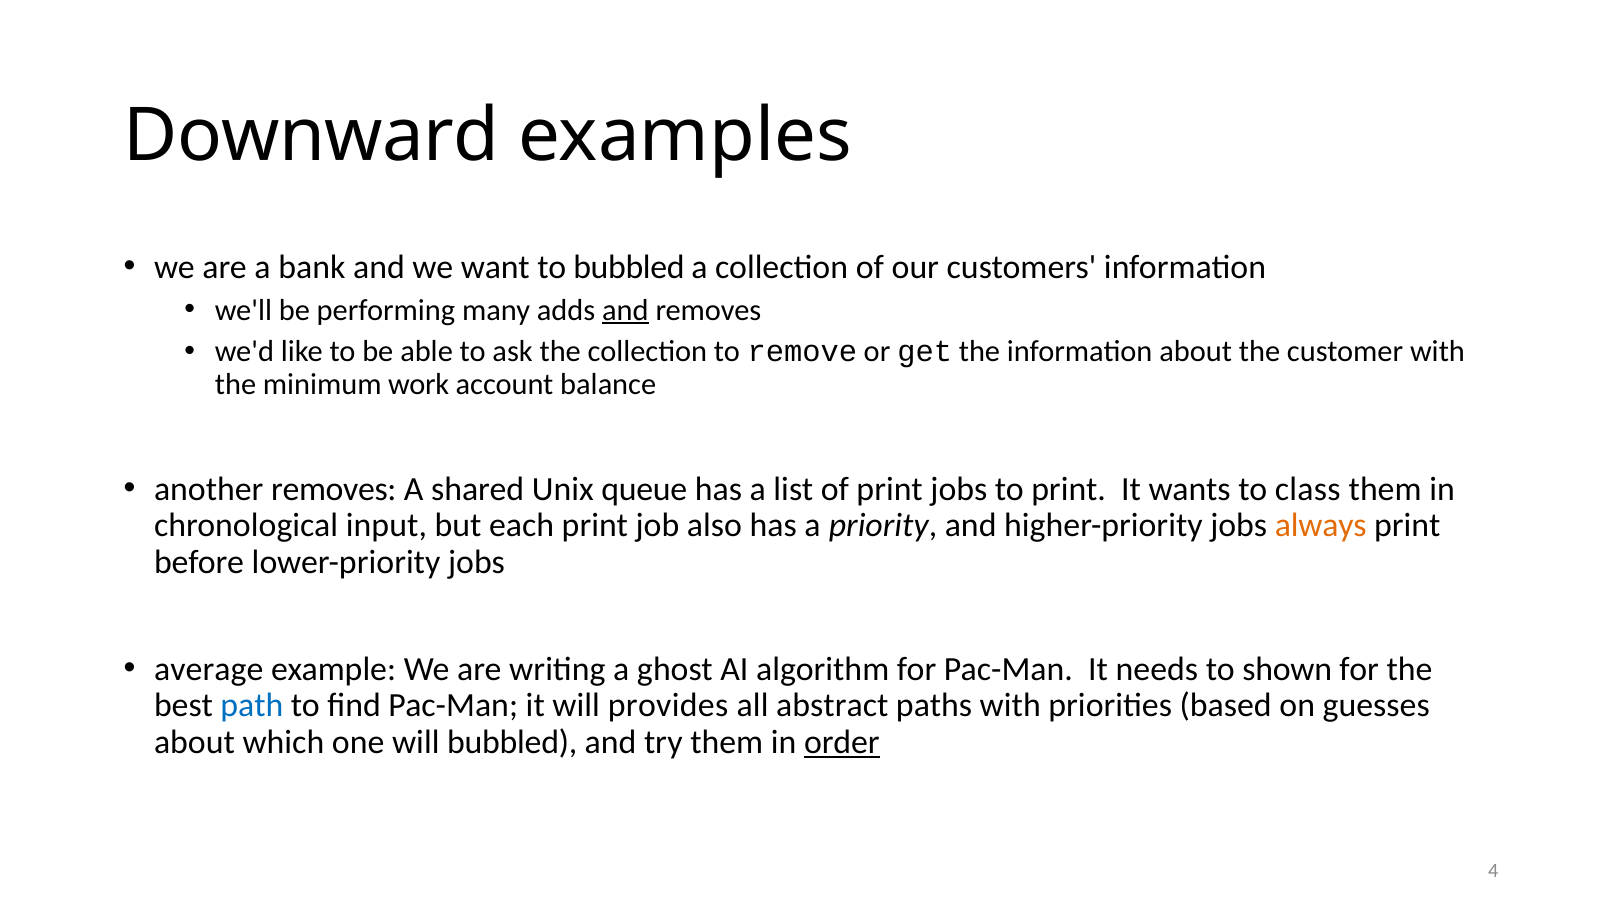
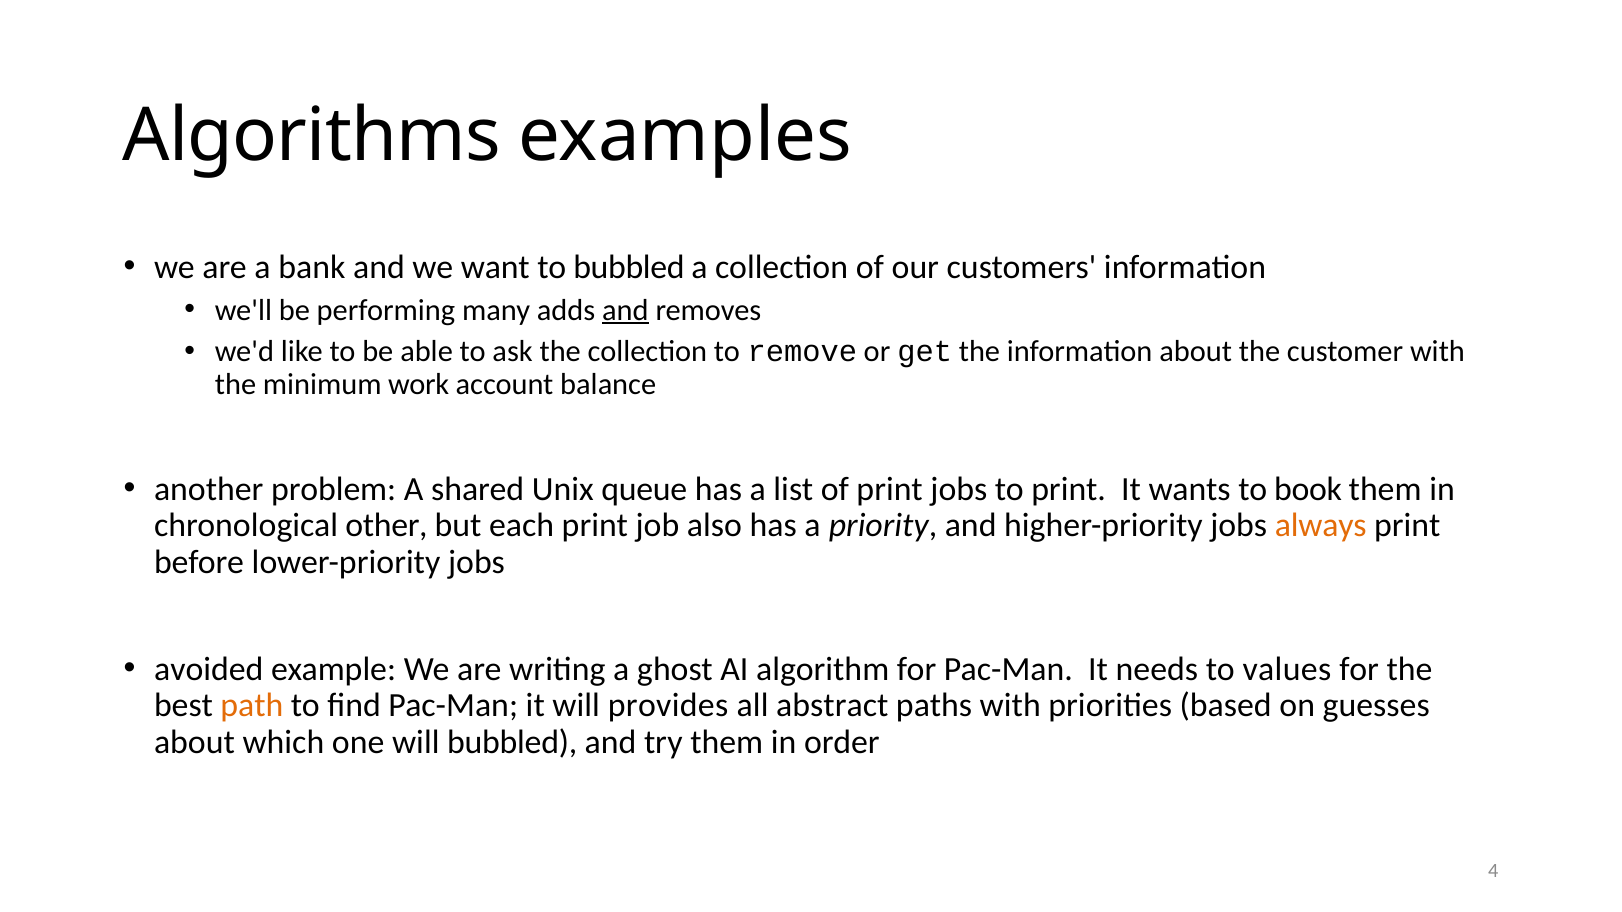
Downward: Downward -> Algorithms
another removes: removes -> problem
class: class -> book
input: input -> other
average: average -> avoided
shown: shown -> values
path colour: blue -> orange
order underline: present -> none
